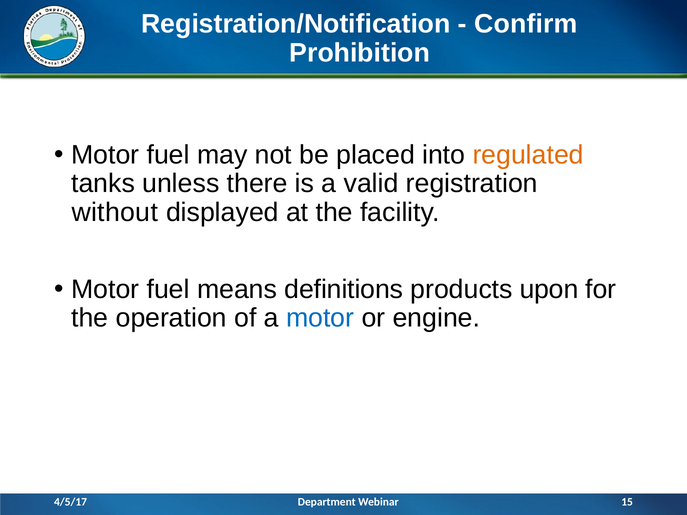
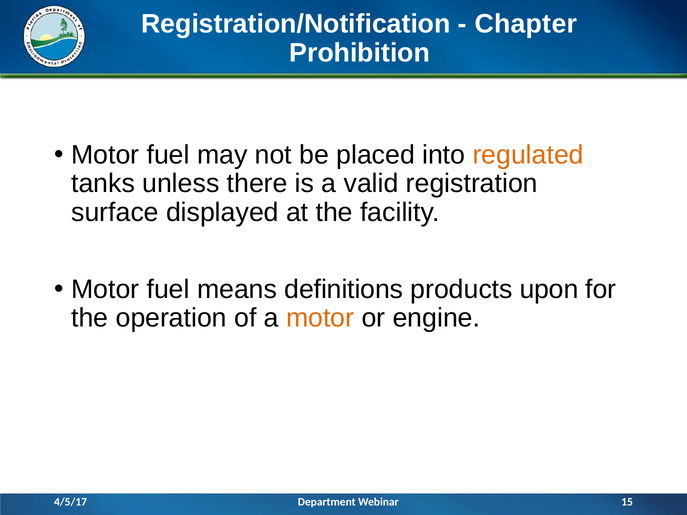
Confirm: Confirm -> Chapter
without: without -> surface
motor at (320, 318) colour: blue -> orange
